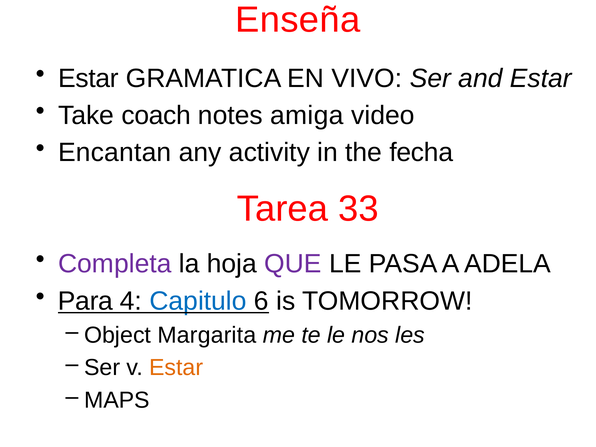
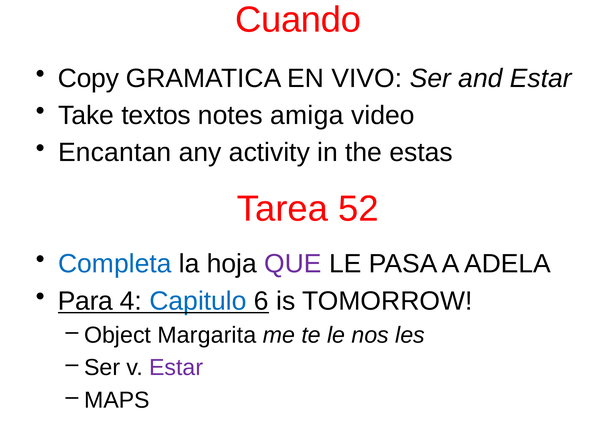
Enseña: Enseña -> Cuando
Estar at (88, 78): Estar -> Copy
coach: coach -> textos
fecha: fecha -> estas
33: 33 -> 52
Completa colour: purple -> blue
Estar at (176, 368) colour: orange -> purple
